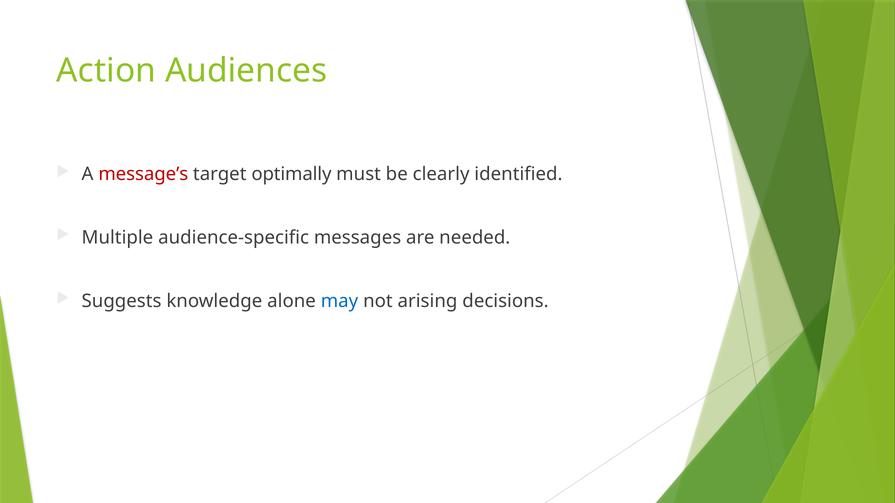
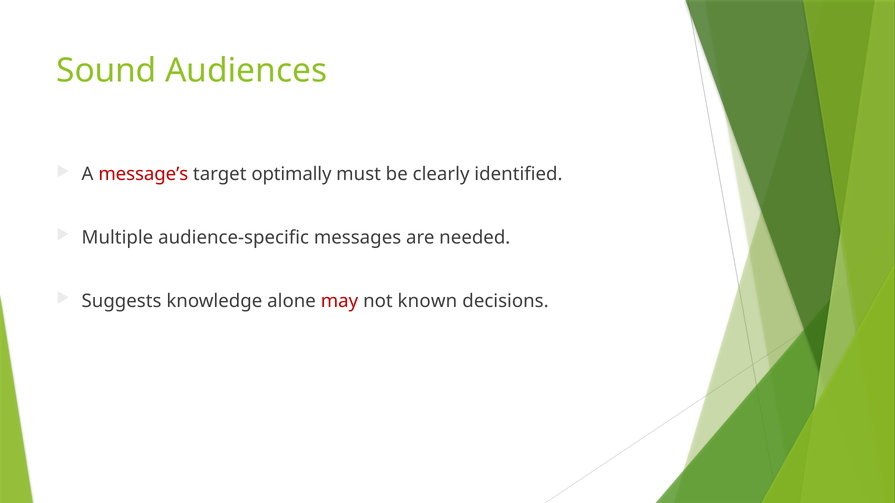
Action: Action -> Sound
may colour: blue -> red
arising: arising -> known
